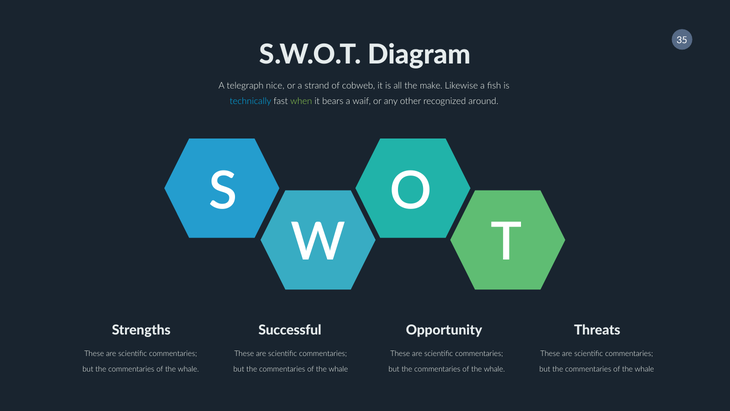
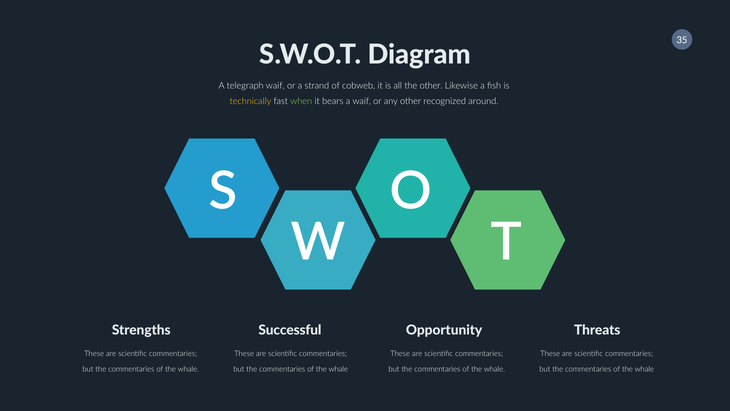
telegraph nice: nice -> waif
the make: make -> other
technically colour: light blue -> yellow
